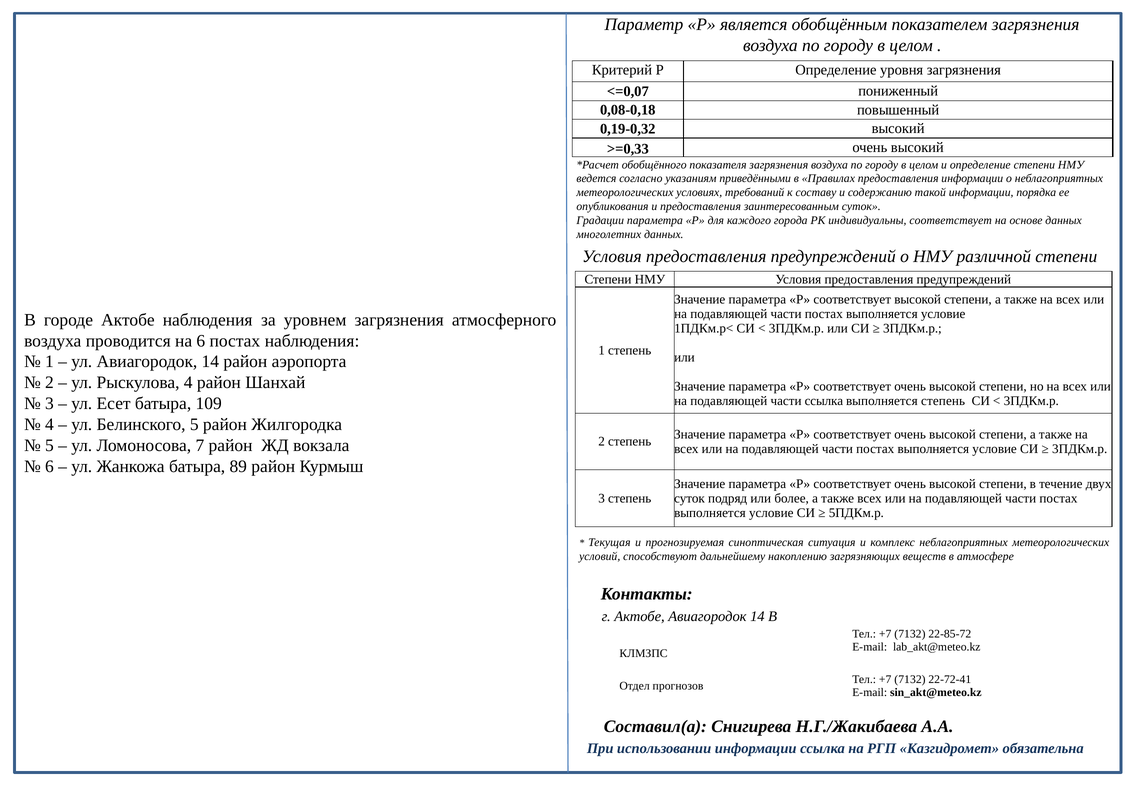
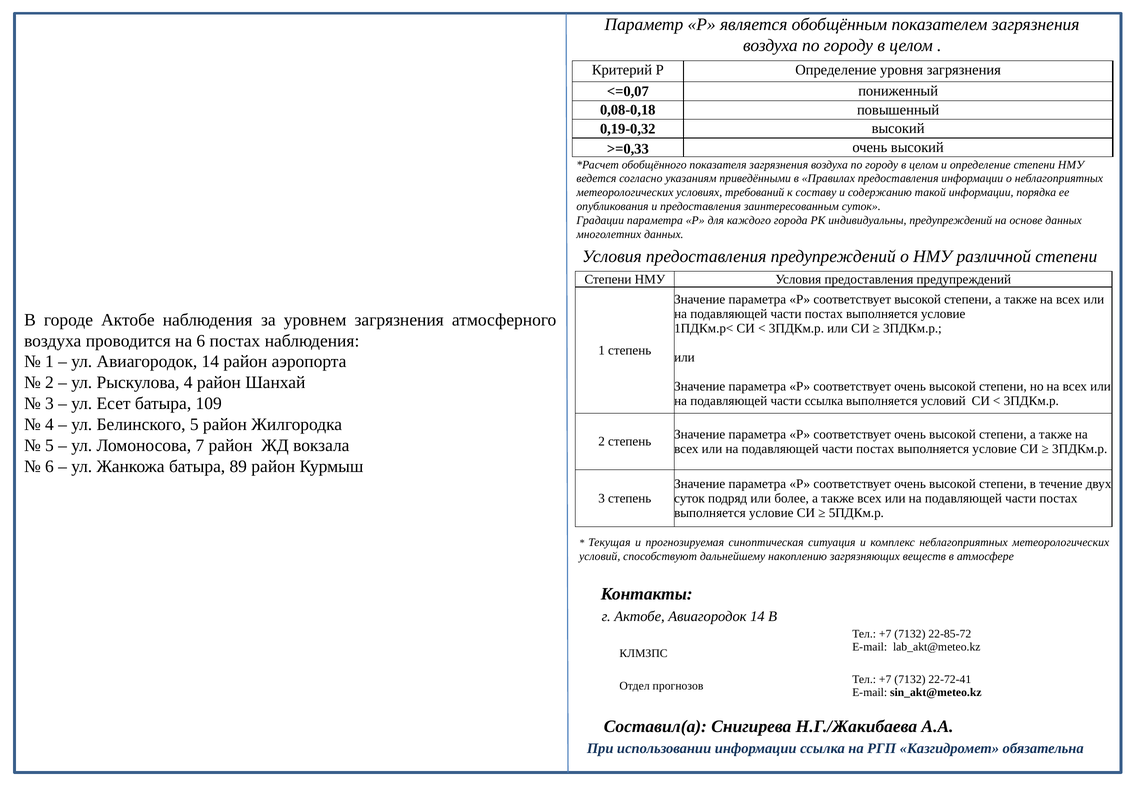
индивидуальны соответствует: соответствует -> предупреждений
выполняется степень: степень -> условий
